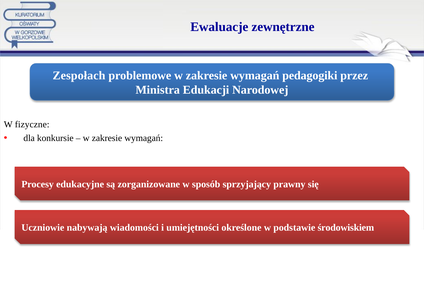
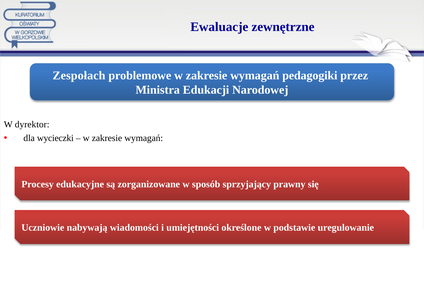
fizyczne: fizyczne -> dyrektor
konkursie: konkursie -> wycieczki
środowiskiem: środowiskiem -> uregulowanie
